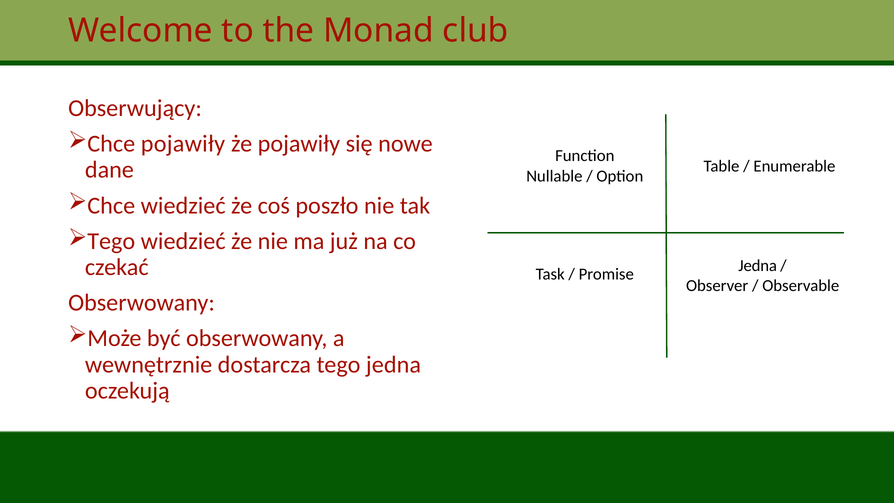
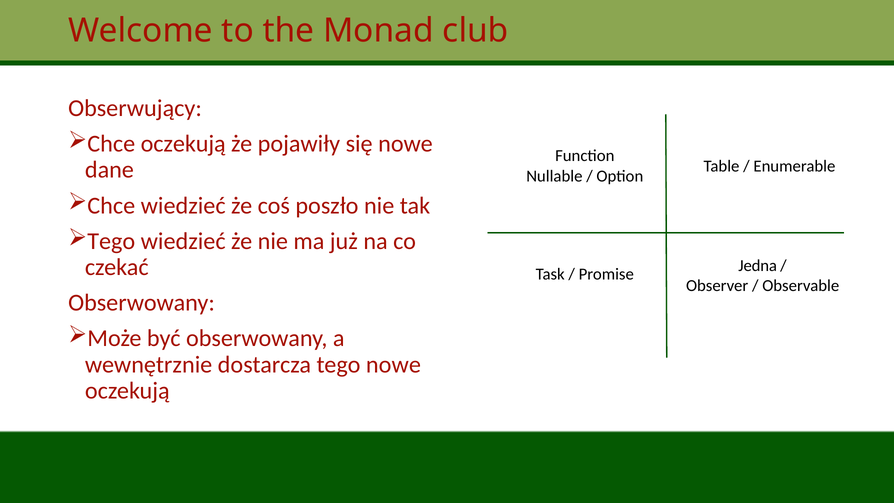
Chce pojawiły: pojawiły -> oczekują
tego jedna: jedna -> nowe
